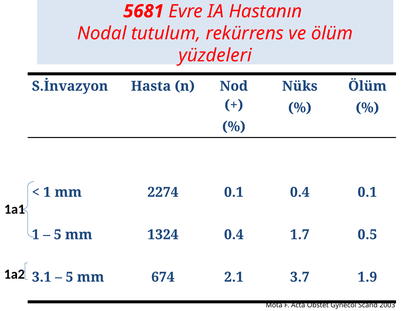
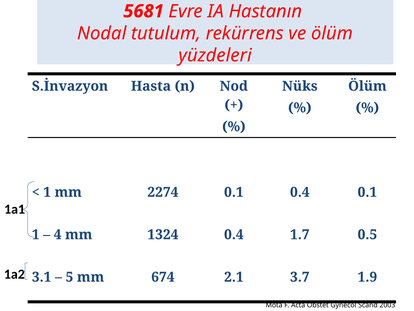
5 at (58, 234): 5 -> 4
